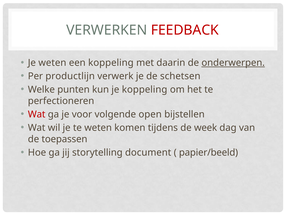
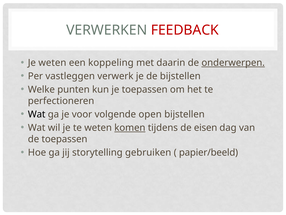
productlijn: productlijn -> vastleggen
de schetsen: schetsen -> bijstellen
je koppeling: koppeling -> toepassen
Wat at (37, 114) colour: red -> black
komen underline: none -> present
week: week -> eisen
document: document -> gebruiken
